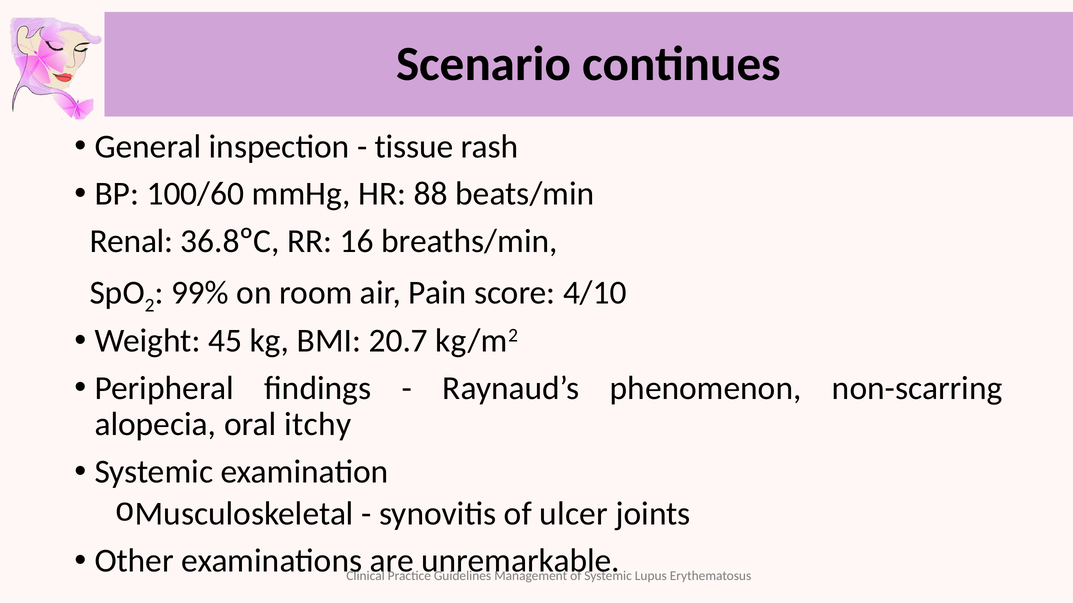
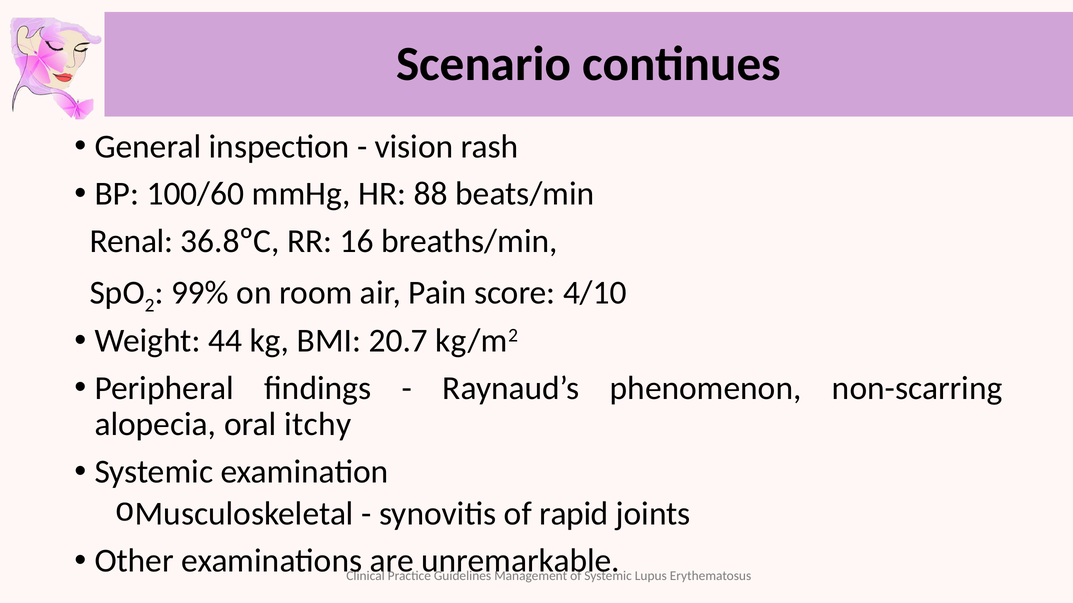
tissue: tissue -> vision
45: 45 -> 44
ulcer: ulcer -> rapid
